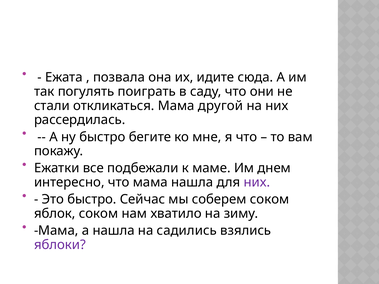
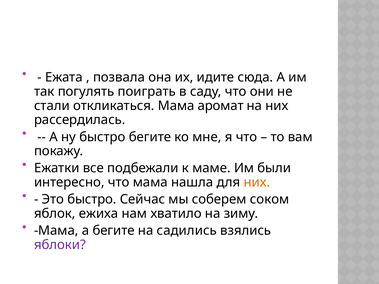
другой: другой -> аромат
днем: днем -> были
них at (257, 183) colour: purple -> orange
яблок соком: соком -> ежиха
а нашла: нашла -> бегите
